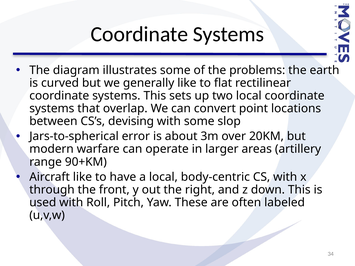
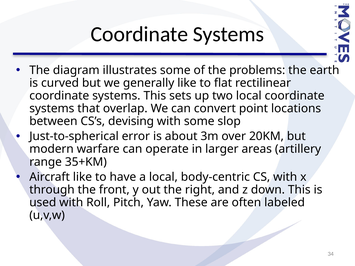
Jars-to-spherical: Jars-to-spherical -> Just-to-spherical
90+KM: 90+KM -> 35+KM
